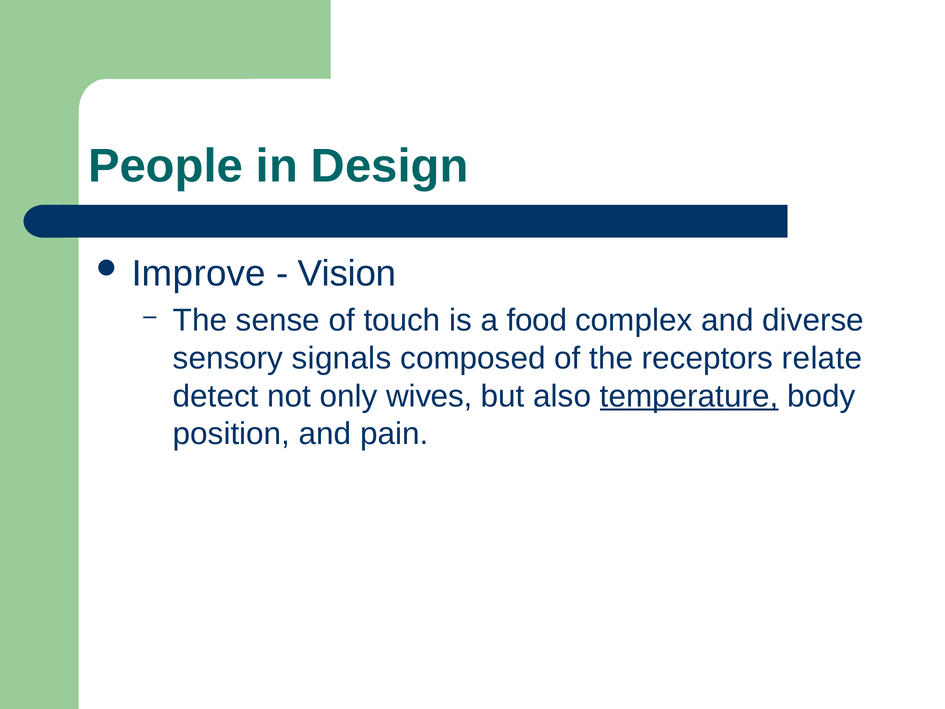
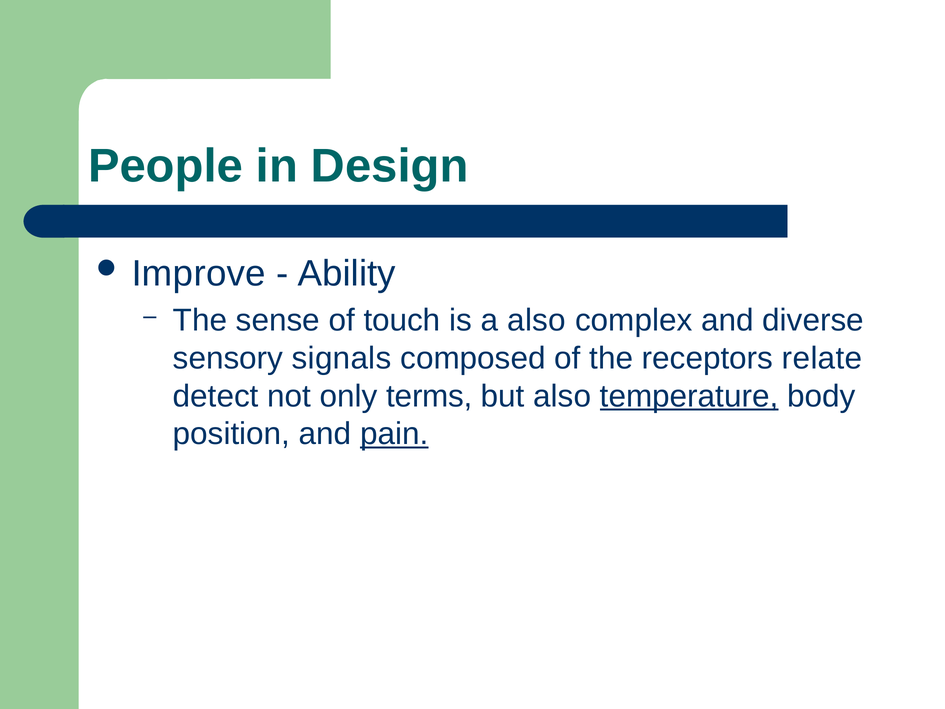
Vision: Vision -> Ability
a food: food -> also
wives: wives -> terms
pain underline: none -> present
